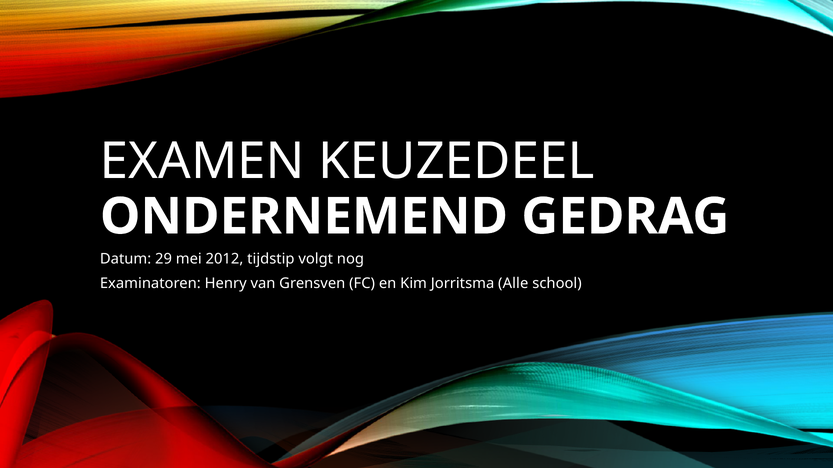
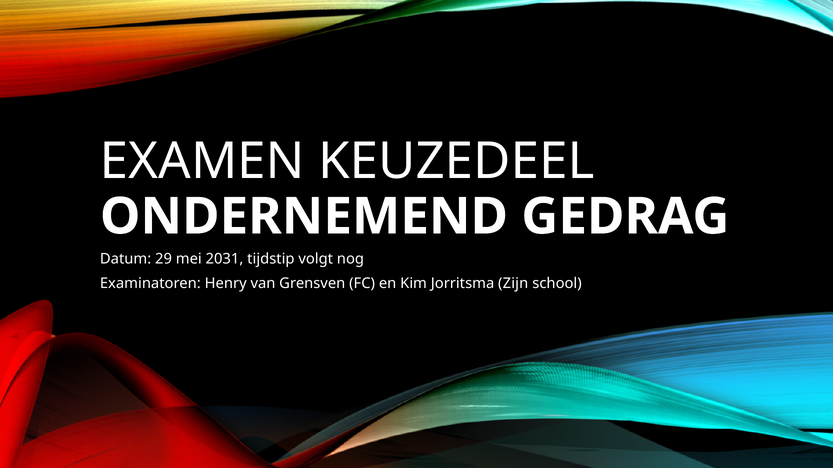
2012: 2012 -> 2031
Alle: Alle -> Zijn
